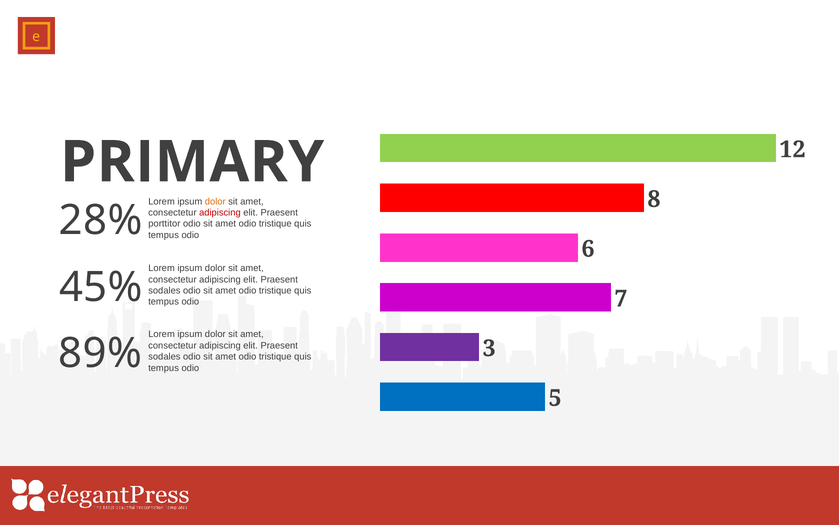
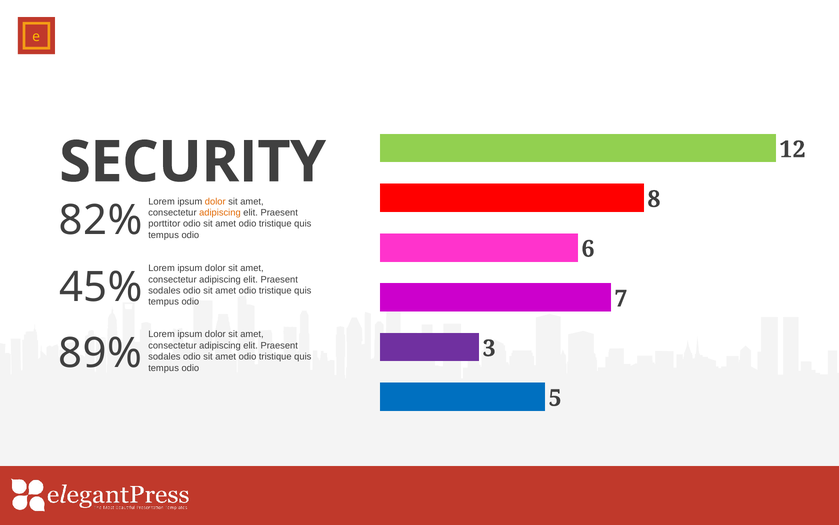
PRIMARY: PRIMARY -> SECURITY
adipiscing at (220, 212) colour: red -> orange
28%: 28% -> 82%
